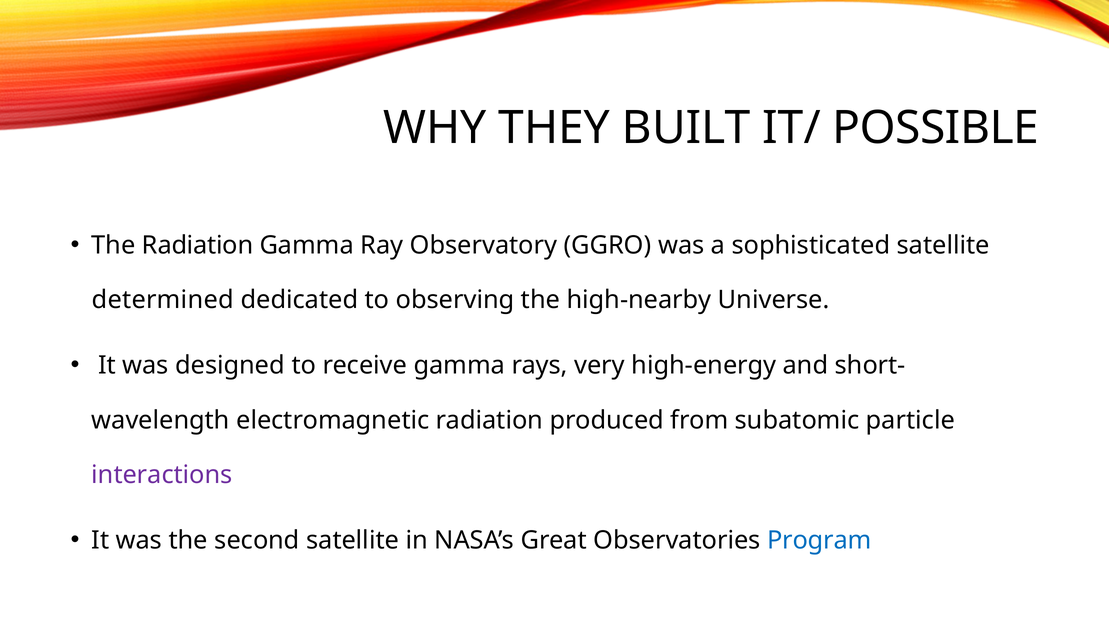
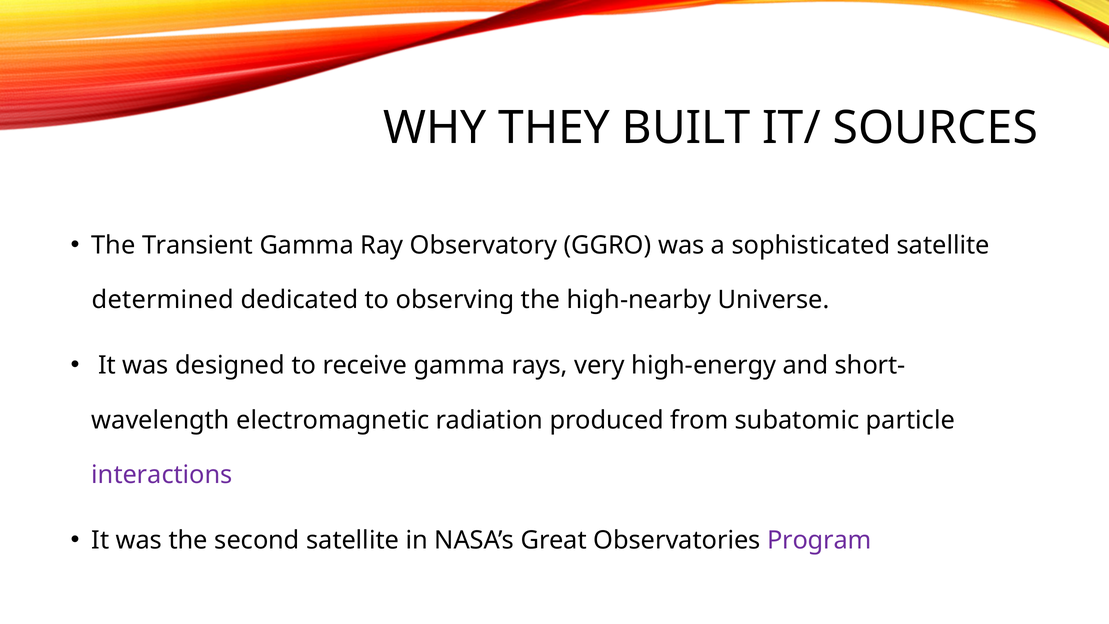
POSSIBLE: POSSIBLE -> SOURCES
The Radiation: Radiation -> Transient
Program colour: blue -> purple
